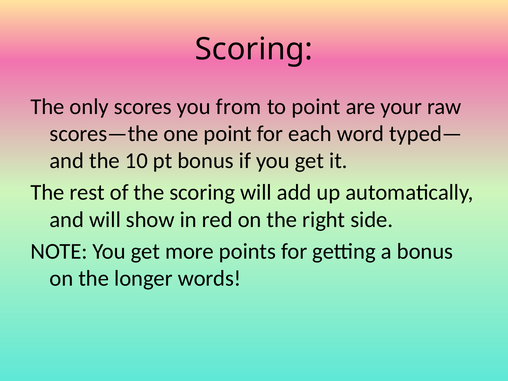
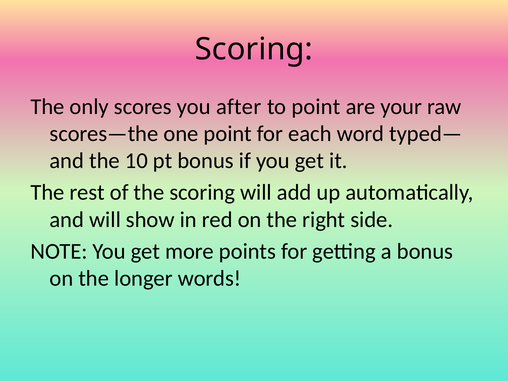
from: from -> after
